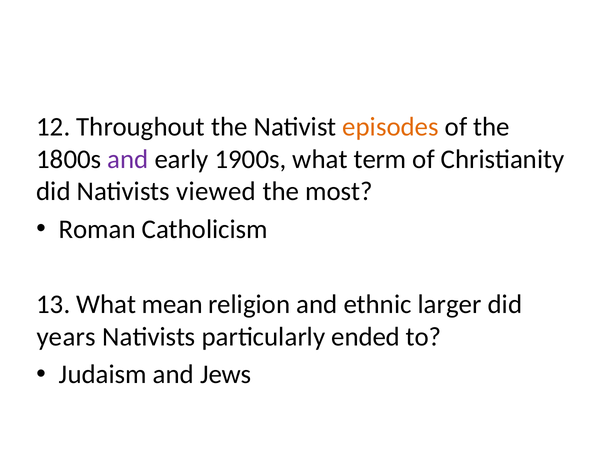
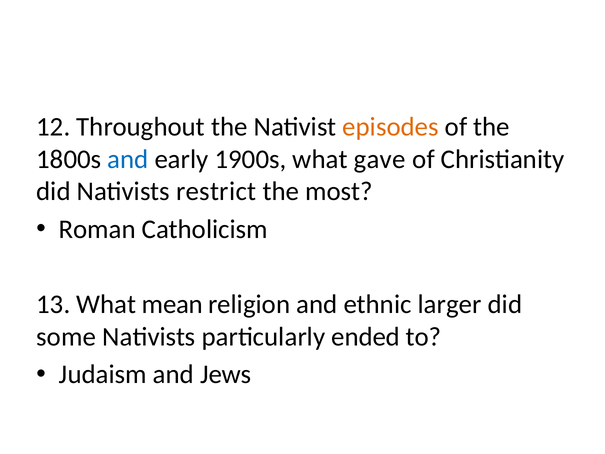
and at (128, 159) colour: purple -> blue
term: term -> gave
viewed: viewed -> restrict
years: years -> some
